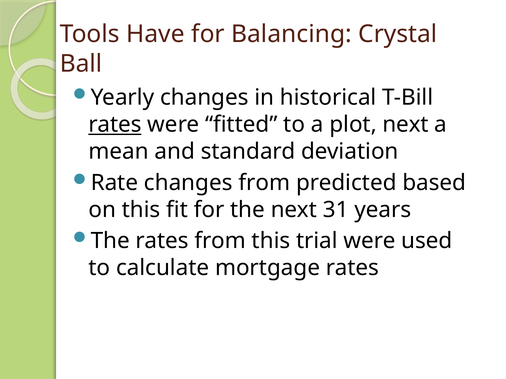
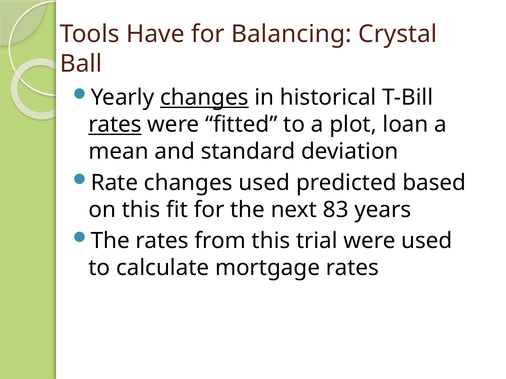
changes at (204, 98) underline: none -> present
plot next: next -> loan
changes from: from -> used
31: 31 -> 83
